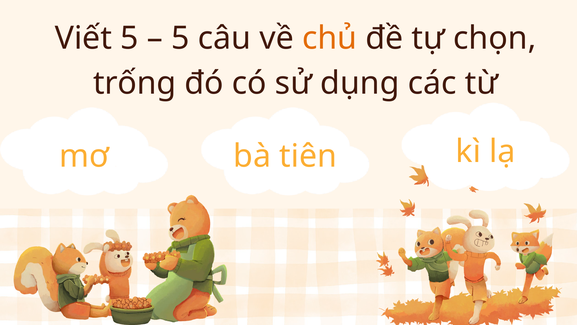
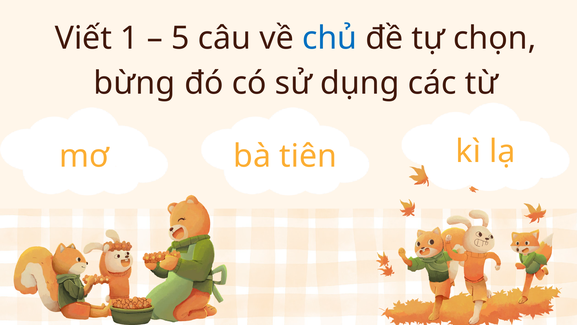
Viết 5: 5 -> 1
chủ colour: orange -> blue
trống: trống -> bừng
